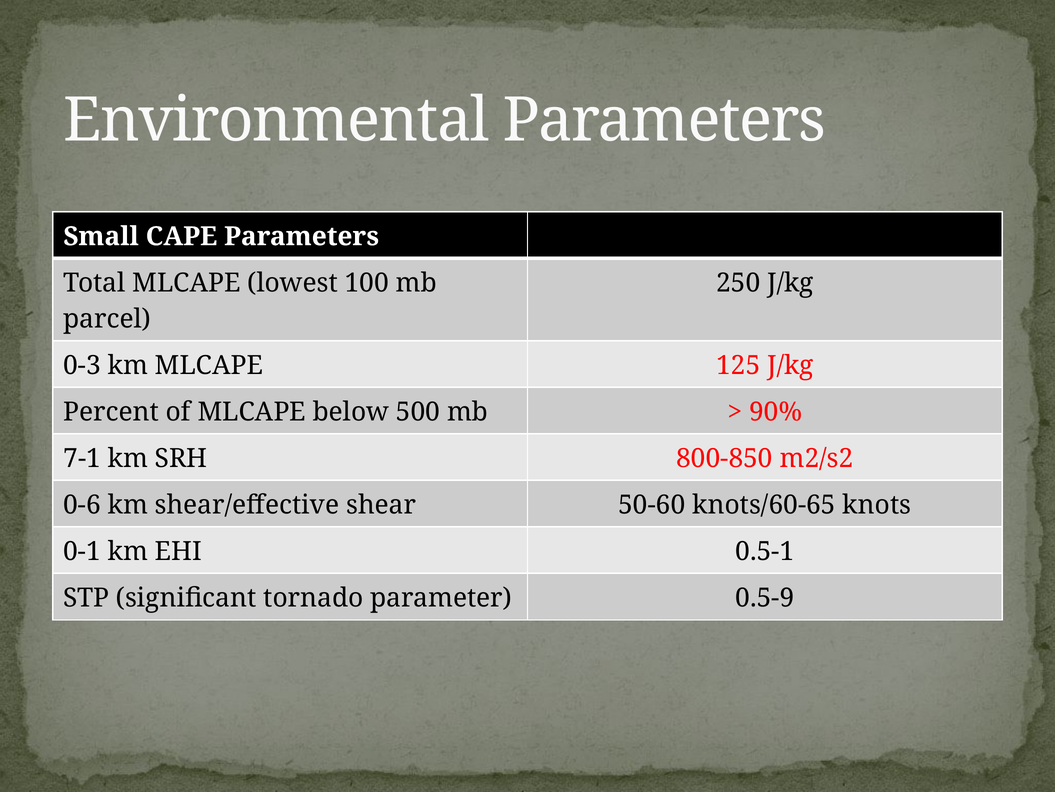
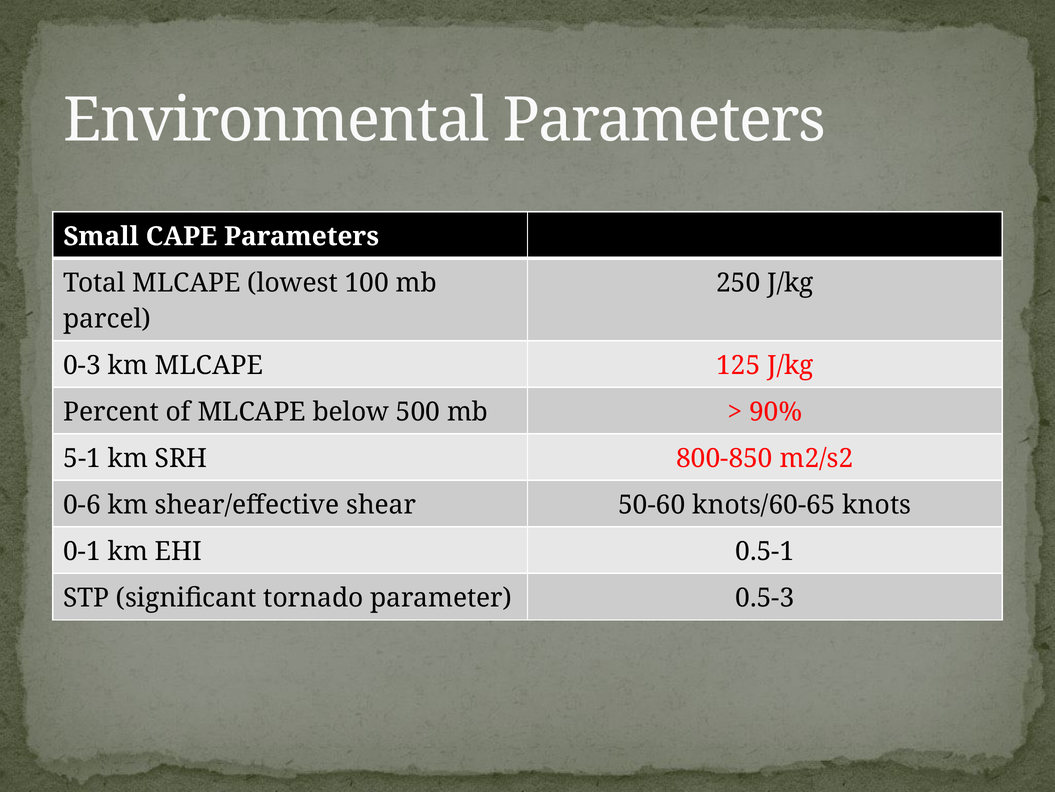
7-1: 7-1 -> 5-1
0.5-9: 0.5-9 -> 0.5-3
